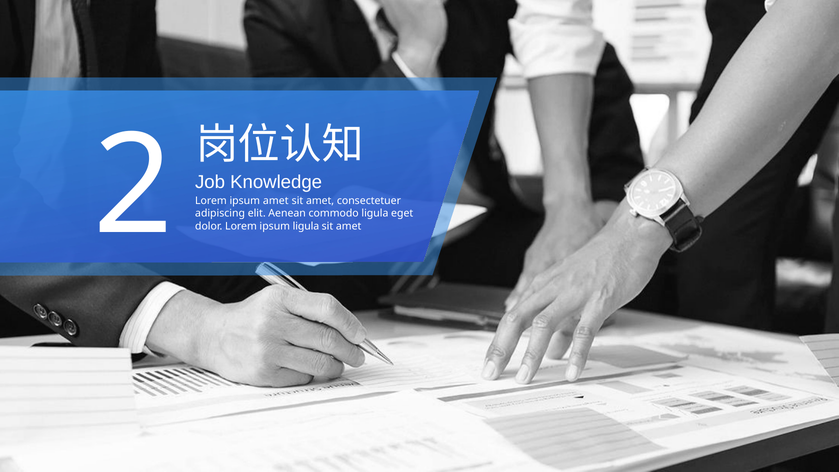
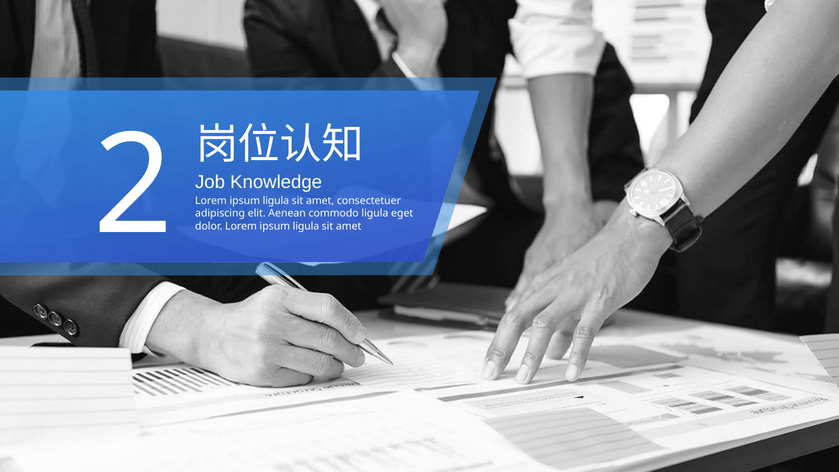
amet at (276, 201): amet -> ligula
